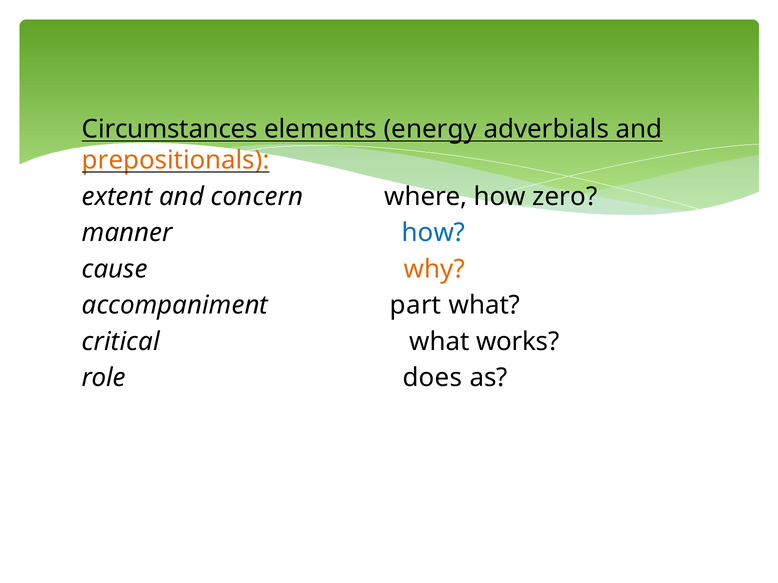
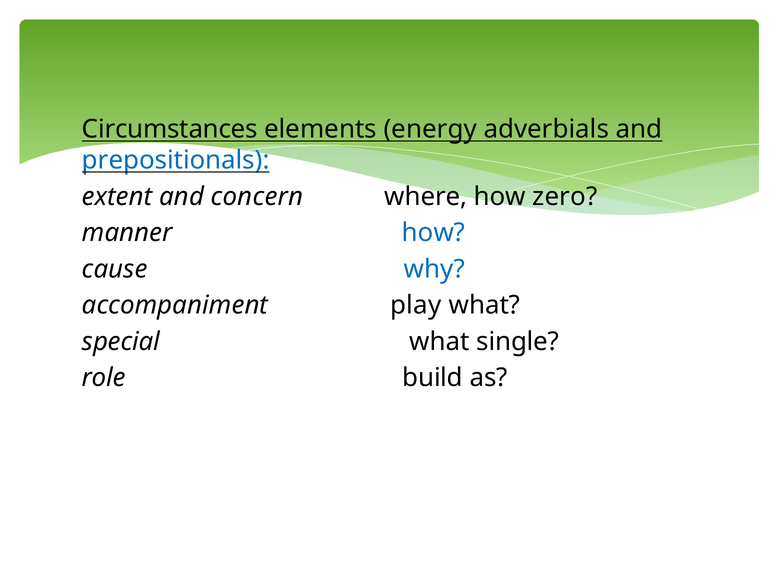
prepositionals colour: orange -> blue
why colour: orange -> blue
part: part -> play
critical: critical -> special
works: works -> single
does: does -> build
